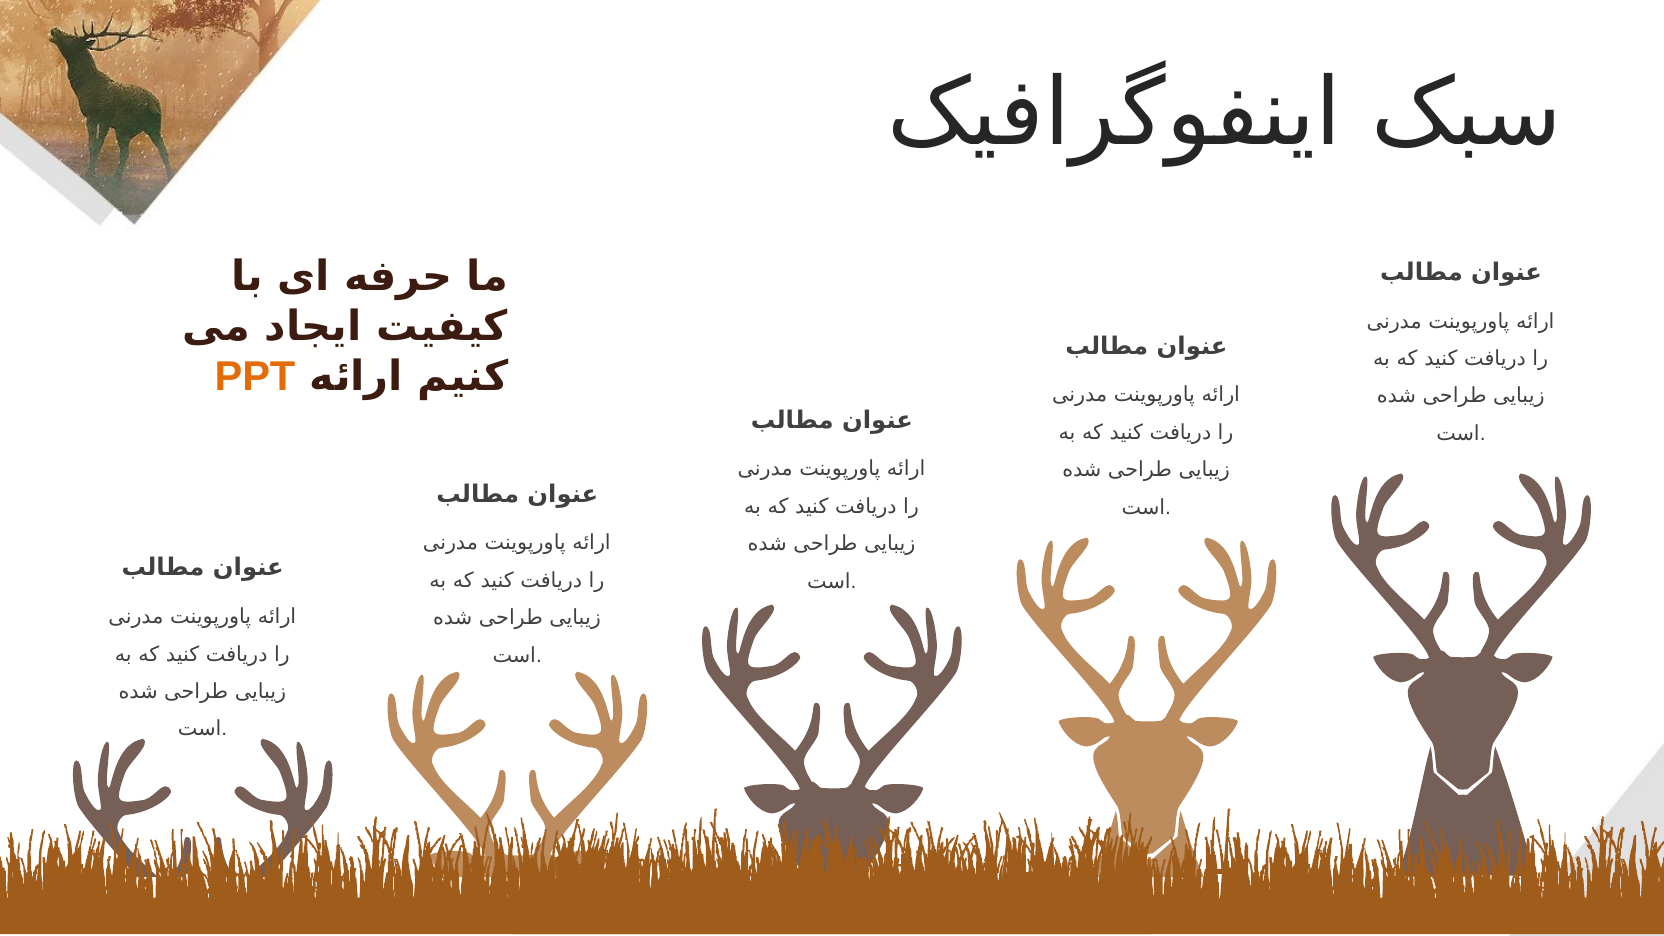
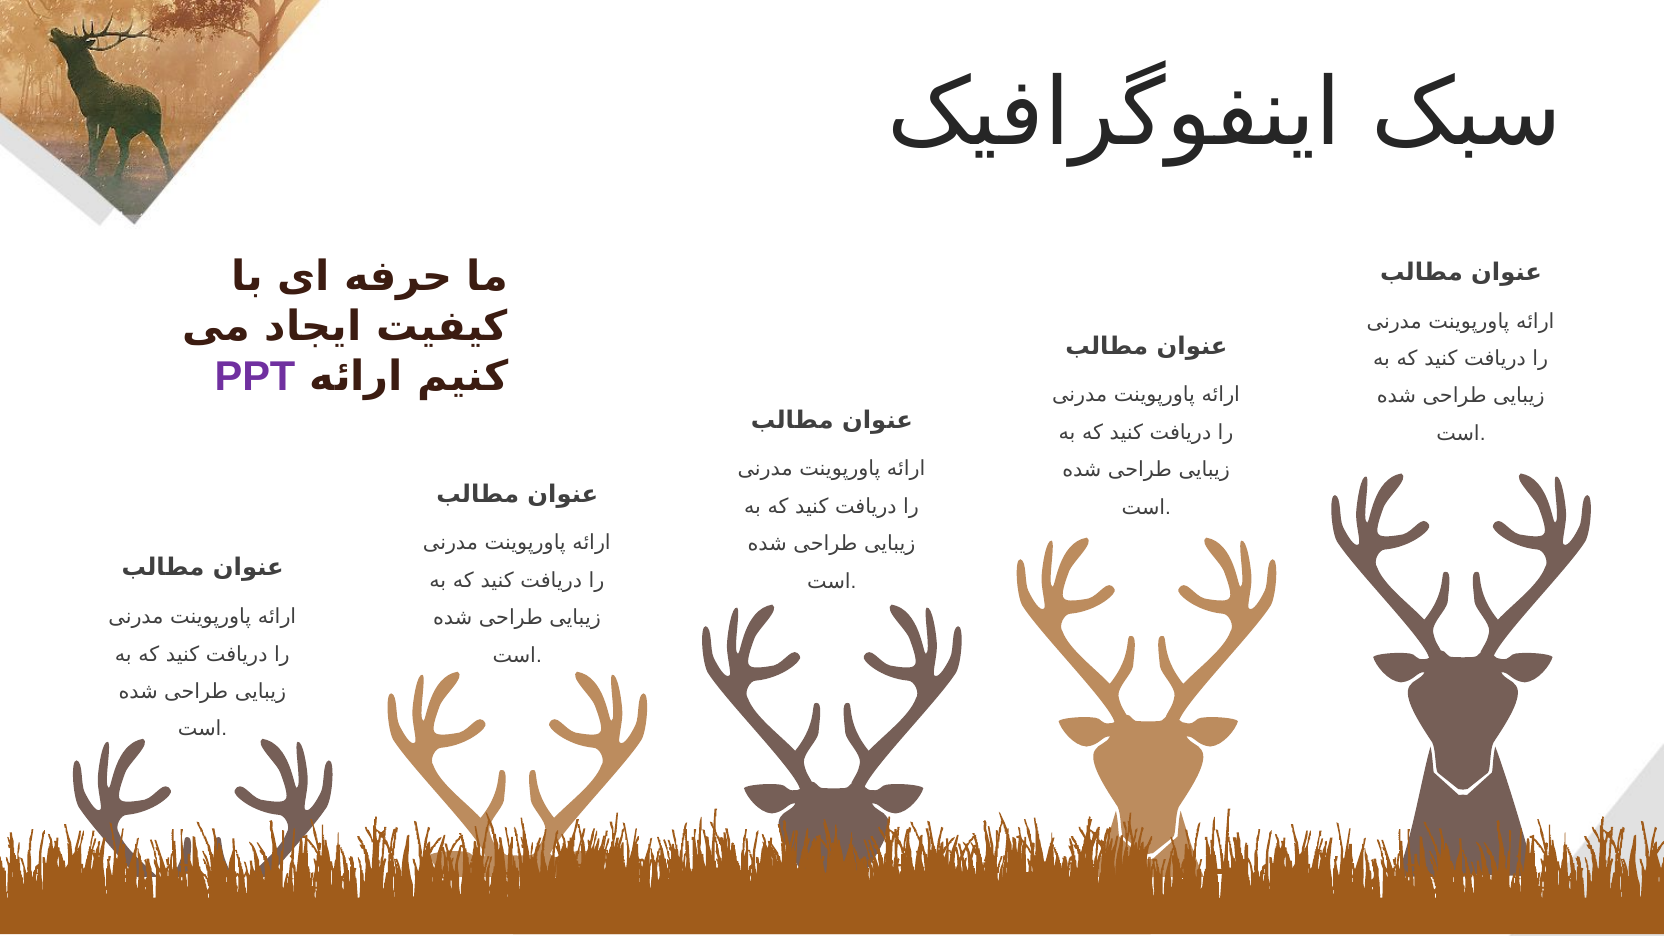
PPT colour: orange -> purple
